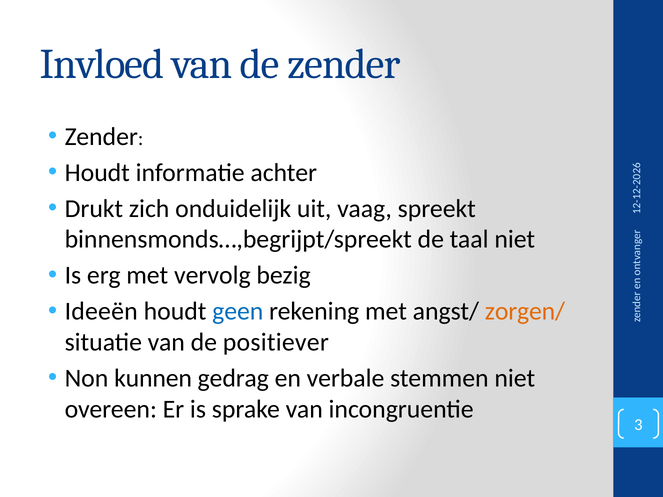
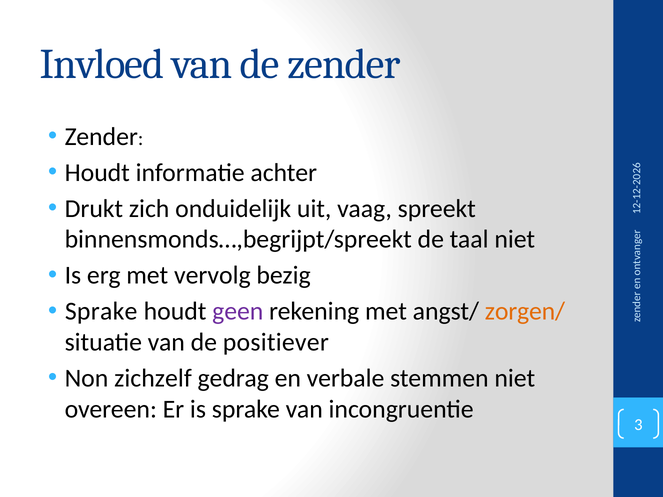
Ideeën at (101, 312): Ideeën -> Sprake
geen colour: blue -> purple
kunnen: kunnen -> zichzelf
